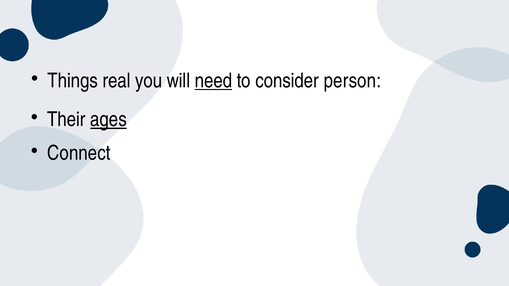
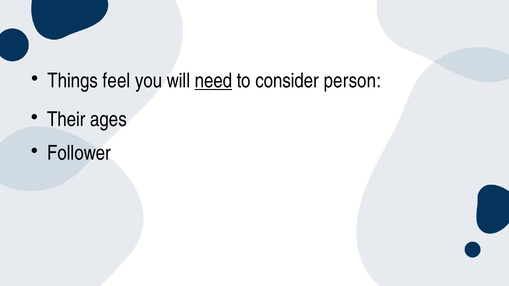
real: real -> feel
ages underline: present -> none
Connect: Connect -> Follower
